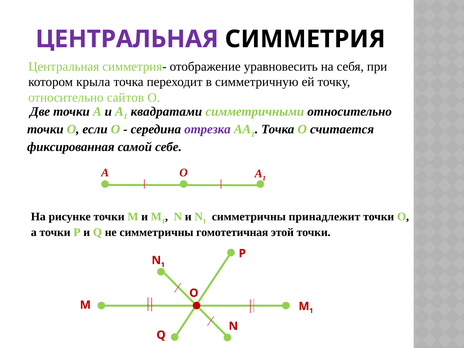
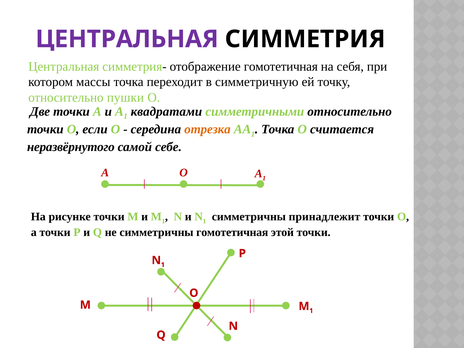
отображение уравновесить: уравновесить -> гомотетичная
крыла: крыла -> массы
сайтов: сайтов -> пушки
отрезка colour: purple -> orange
фиксированная: фиксированная -> неразвёрнутого
